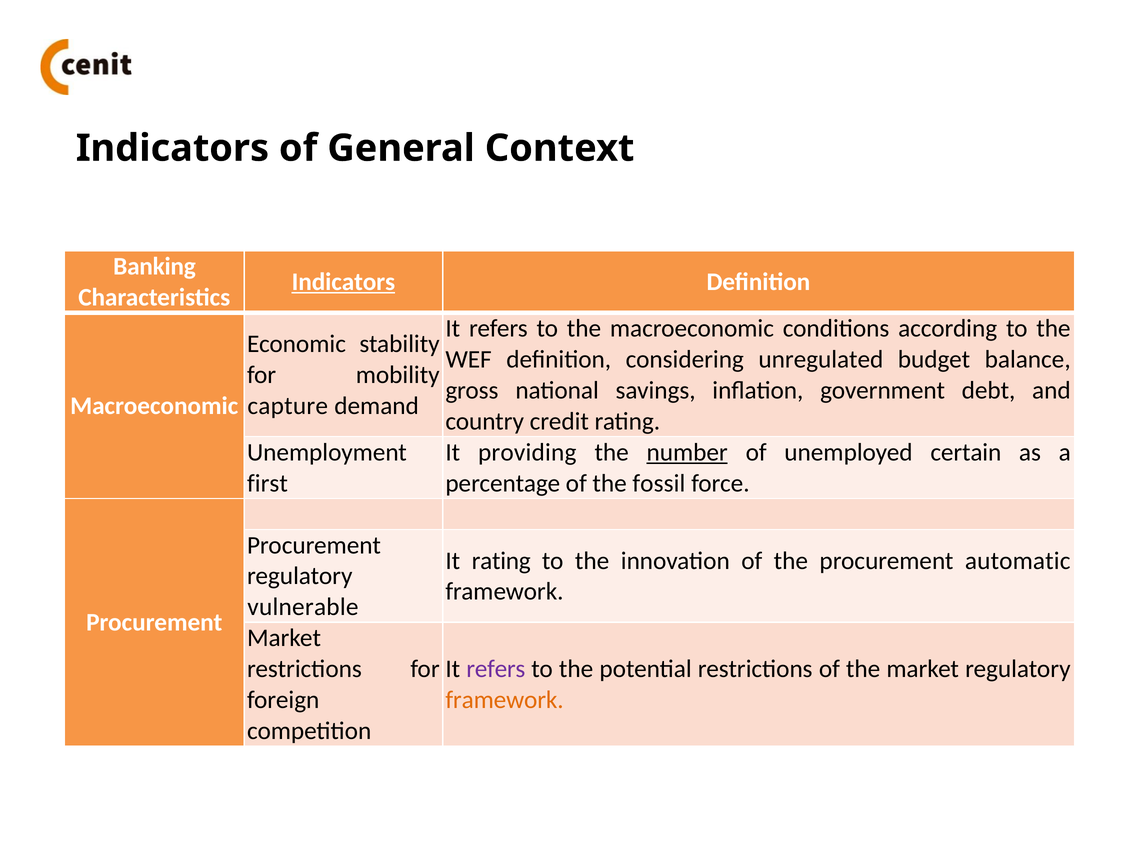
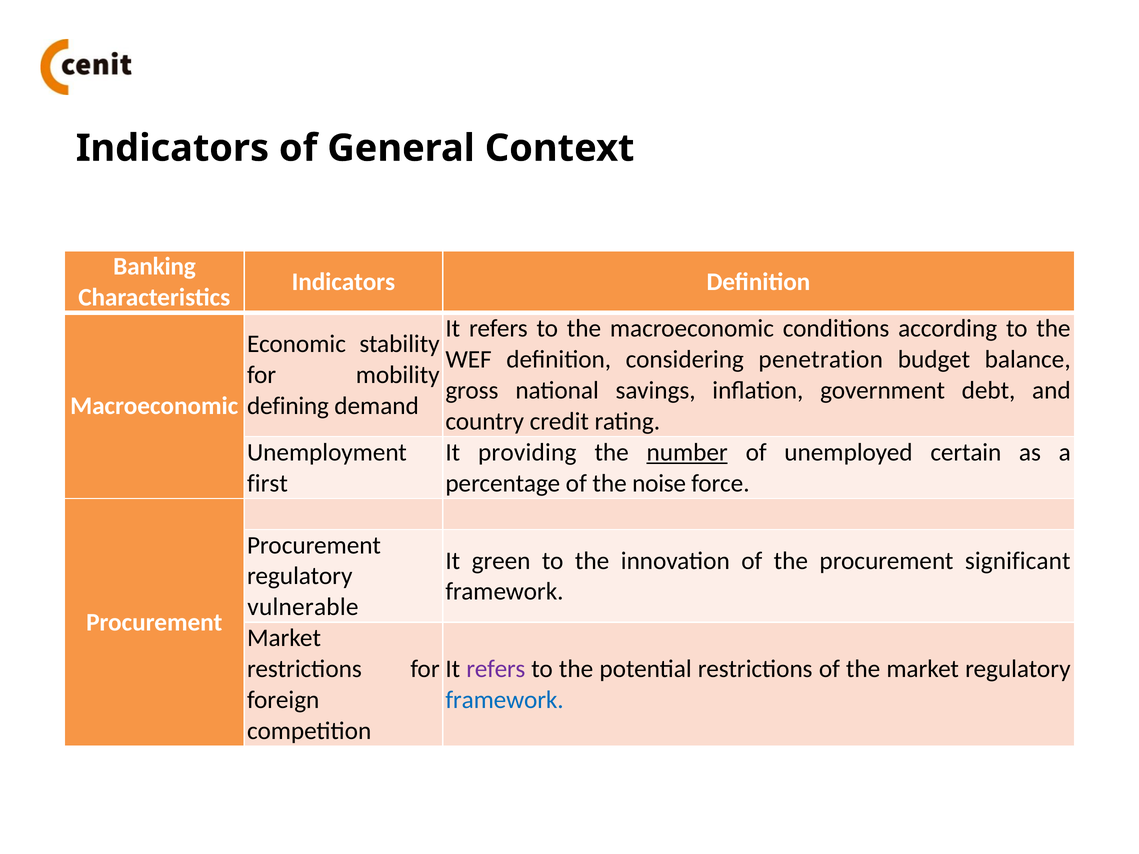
Indicators at (343, 282) underline: present -> none
unregulated: unregulated -> penetration
capture: capture -> defining
fossil: fossil -> noise
It rating: rating -> green
automatic: automatic -> significant
framework at (505, 700) colour: orange -> blue
